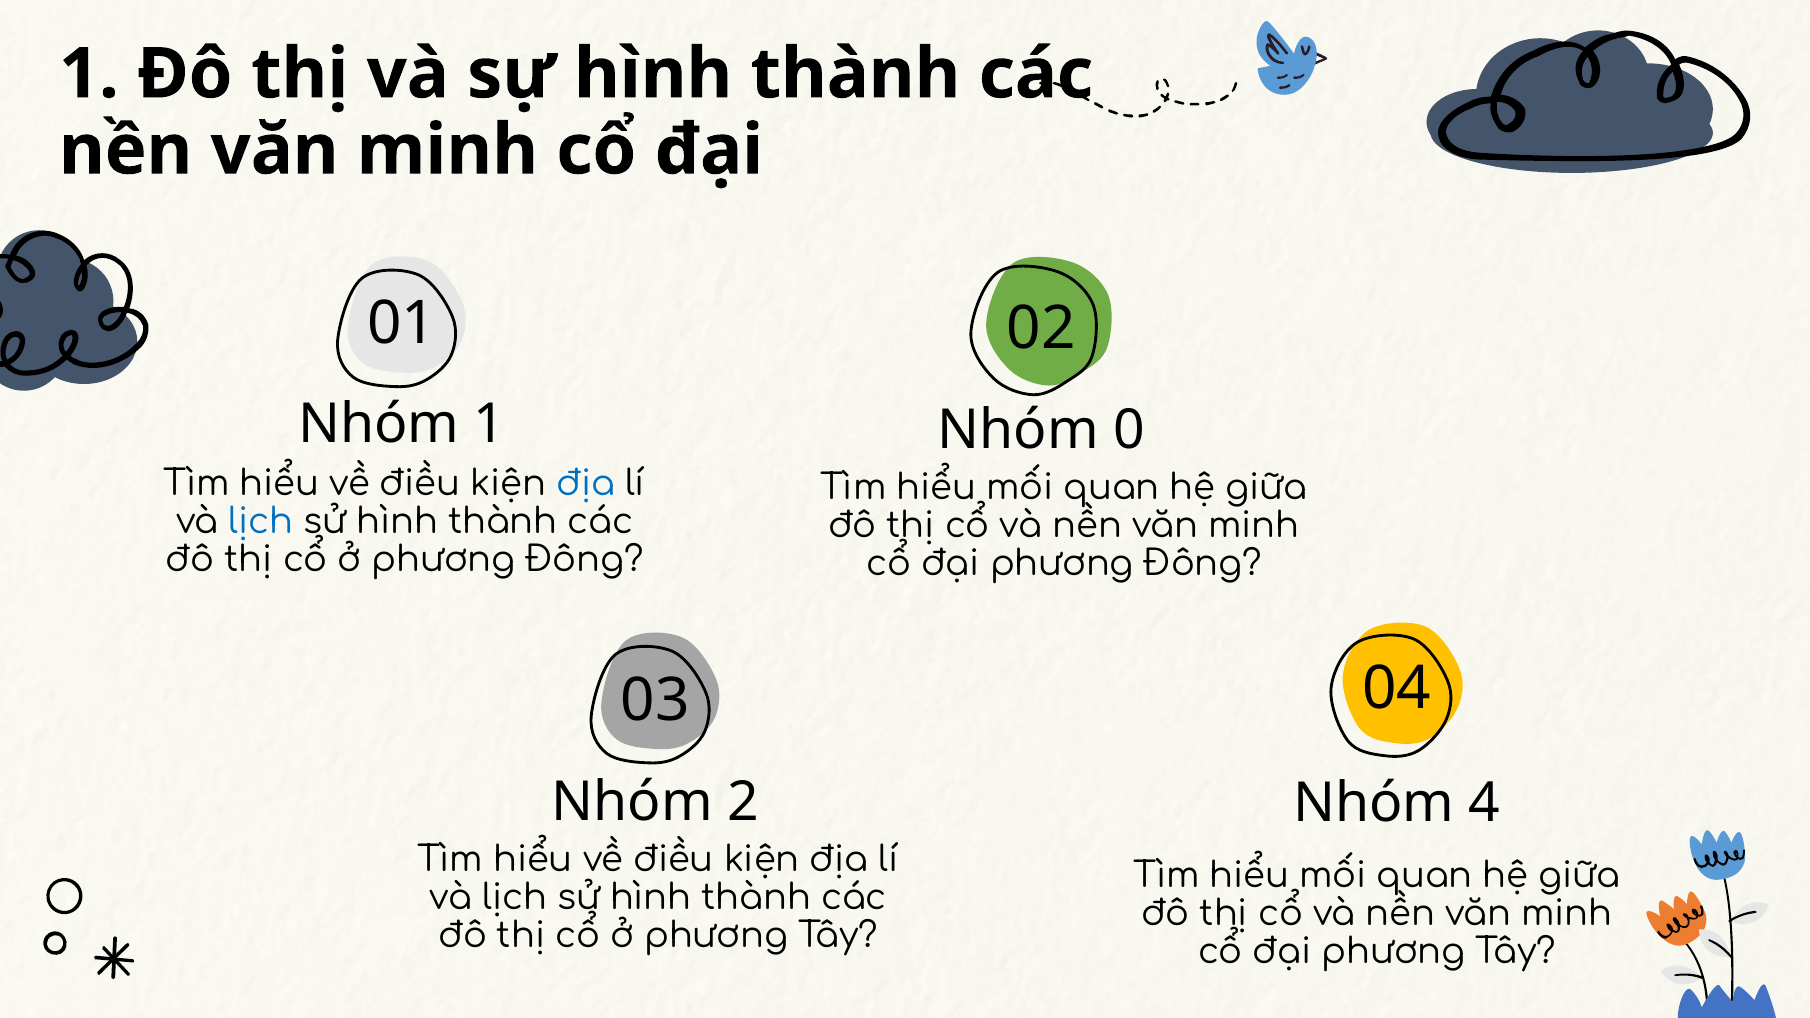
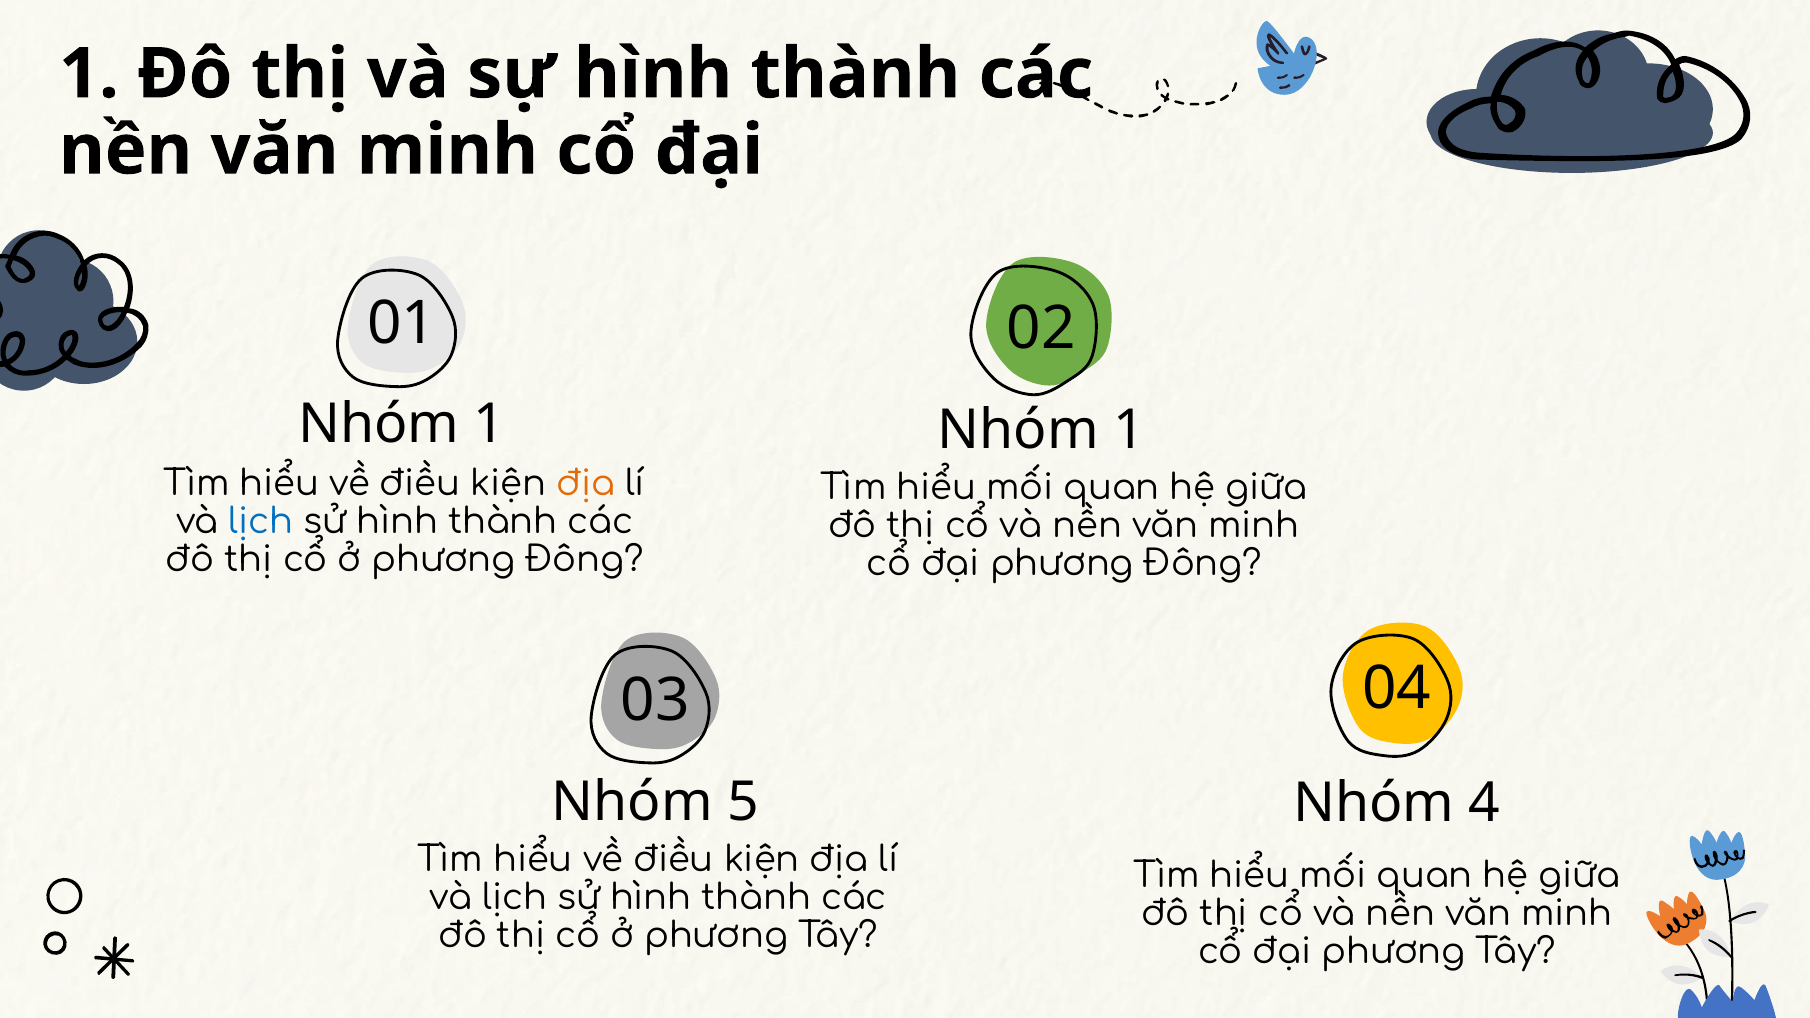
0 at (1129, 430): 0 -> 1
địa at (586, 484) colour: blue -> orange
2: 2 -> 5
